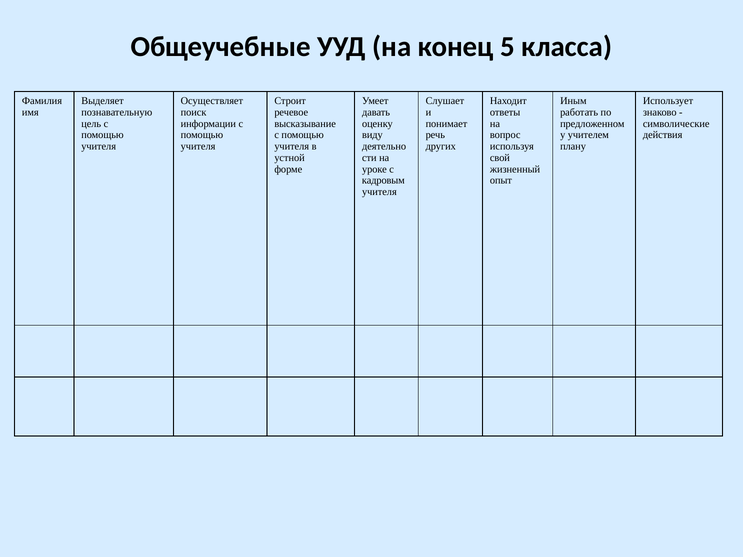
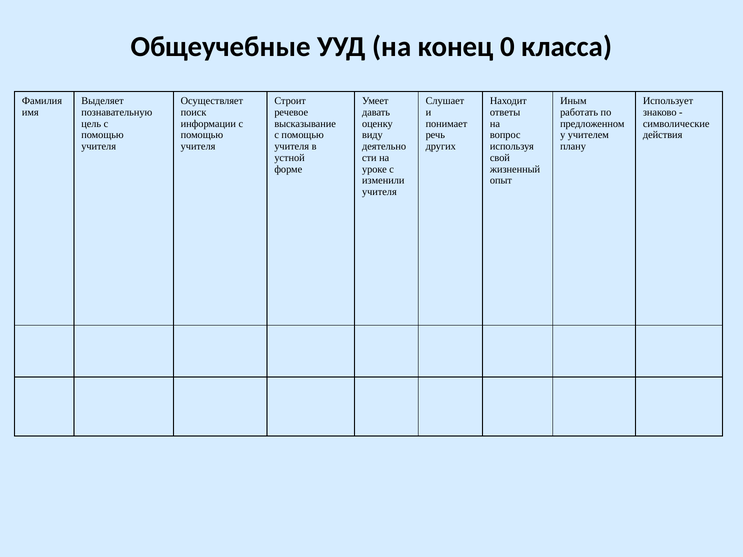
5: 5 -> 0
кадровым: кадровым -> изменили
